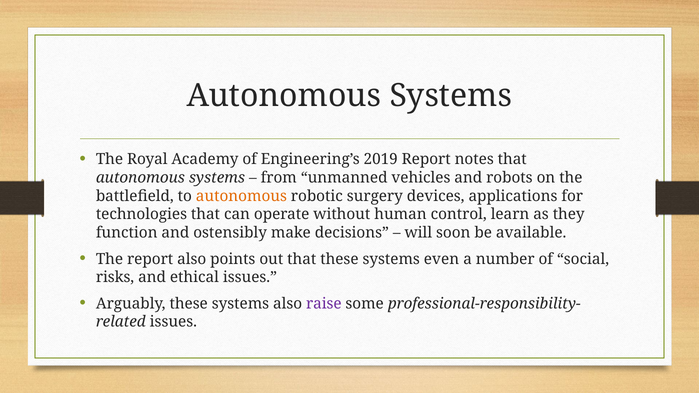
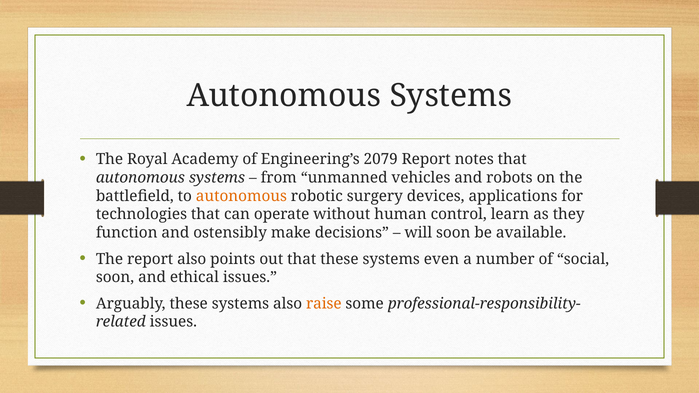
2019: 2019 -> 2079
risks at (115, 277): risks -> soon
raise colour: purple -> orange
